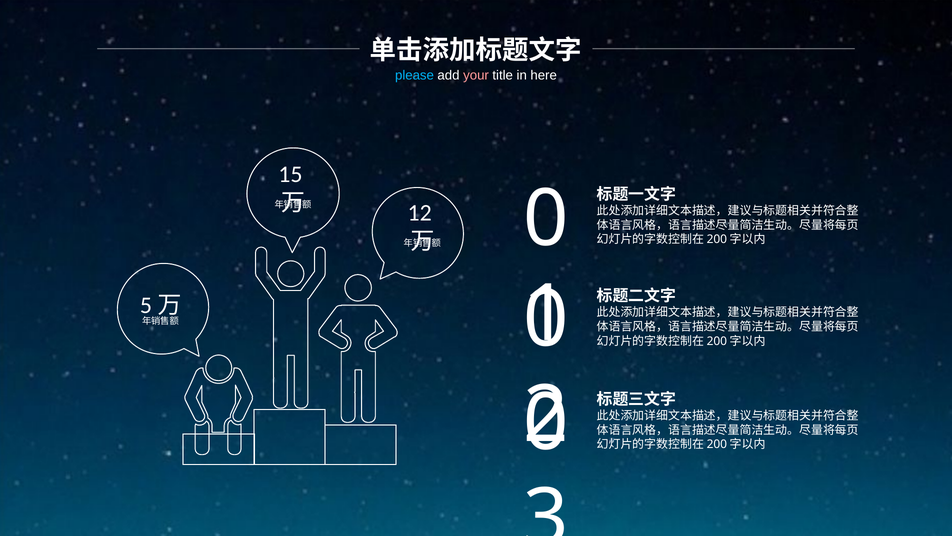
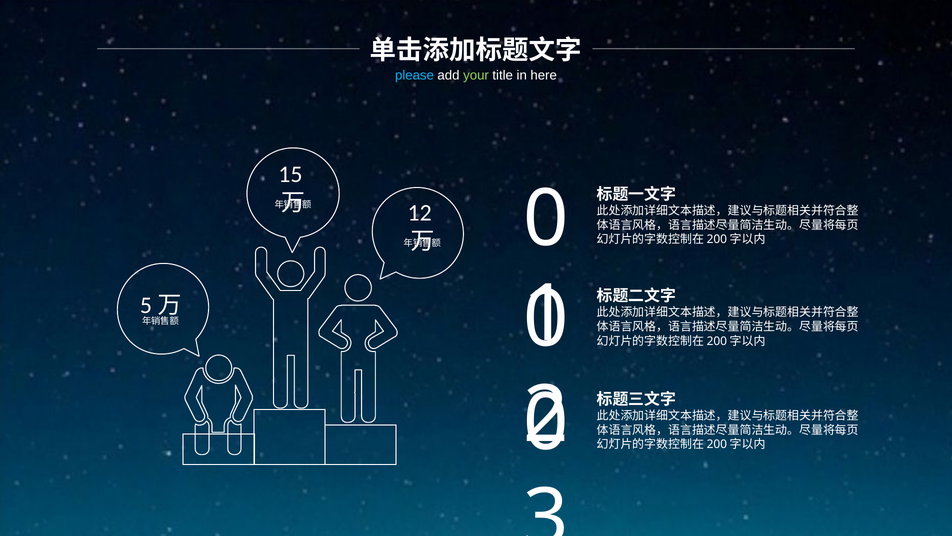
your colour: pink -> light green
